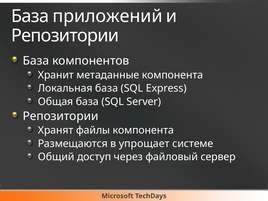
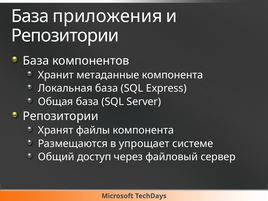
приложений: приложений -> приложения
